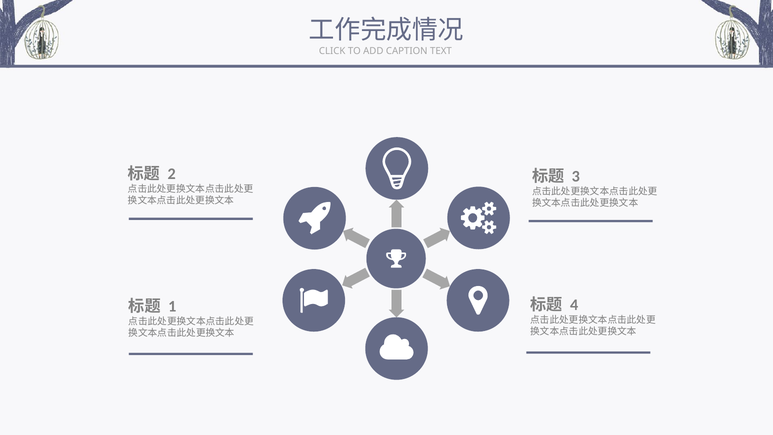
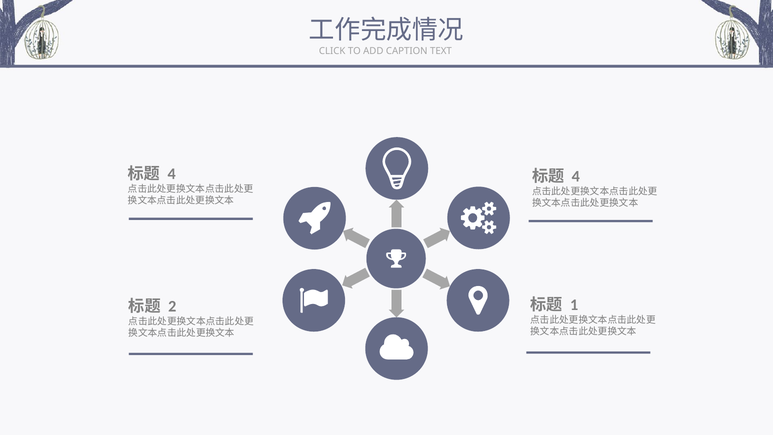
2 at (172, 174): 2 -> 4
3 at (576, 176): 3 -> 4
4: 4 -> 1
1: 1 -> 2
